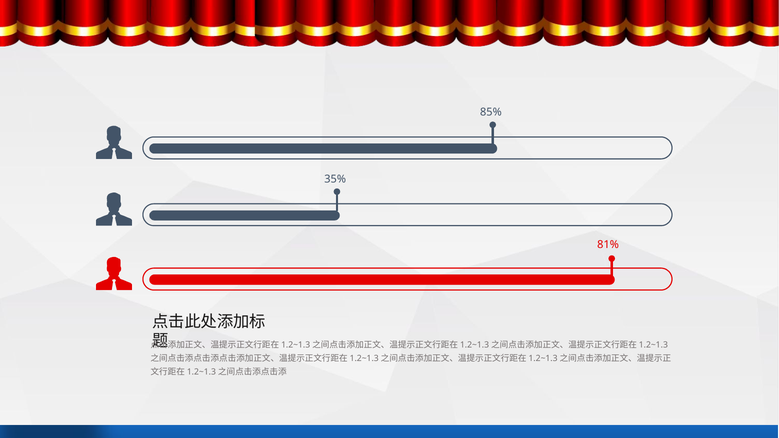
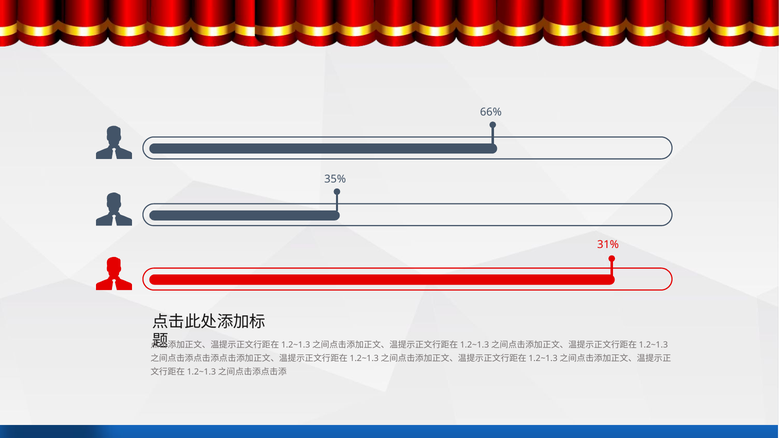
85%: 85% -> 66%
81%: 81% -> 31%
